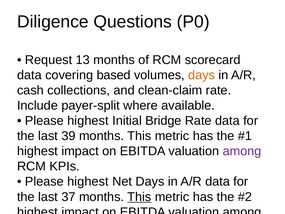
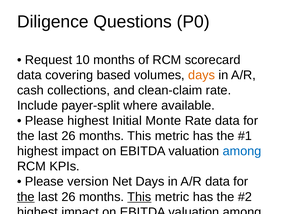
13: 13 -> 10
Bridge: Bridge -> Monte
39 at (68, 136): 39 -> 26
among at (242, 151) colour: purple -> blue
highest at (88, 181): highest -> version
the at (26, 197) underline: none -> present
37 at (68, 197): 37 -> 26
